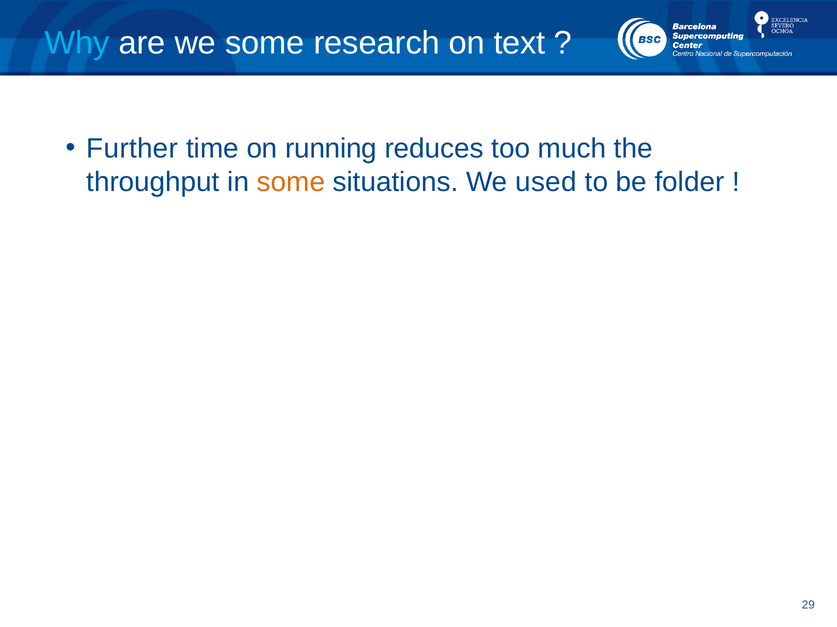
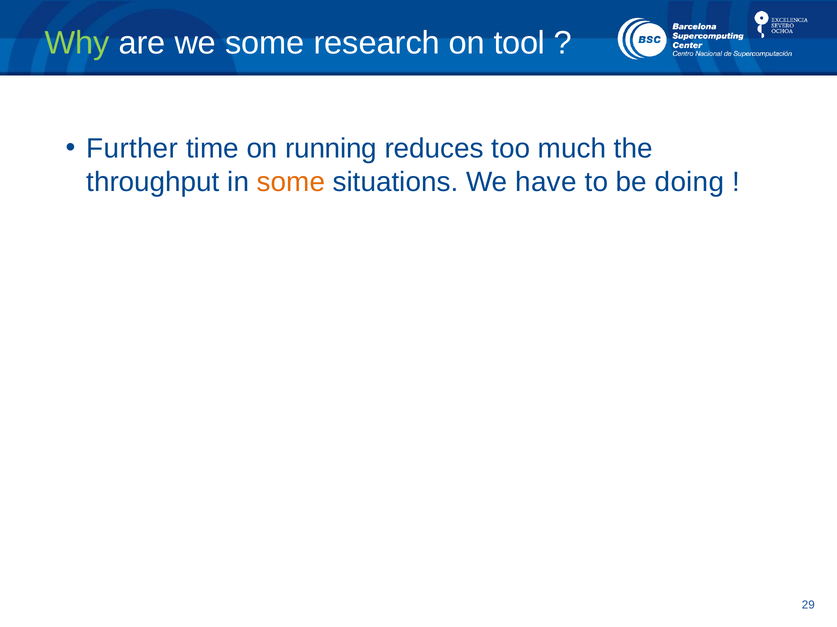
Why colour: light blue -> light green
text: text -> tool
used: used -> have
folder: folder -> doing
